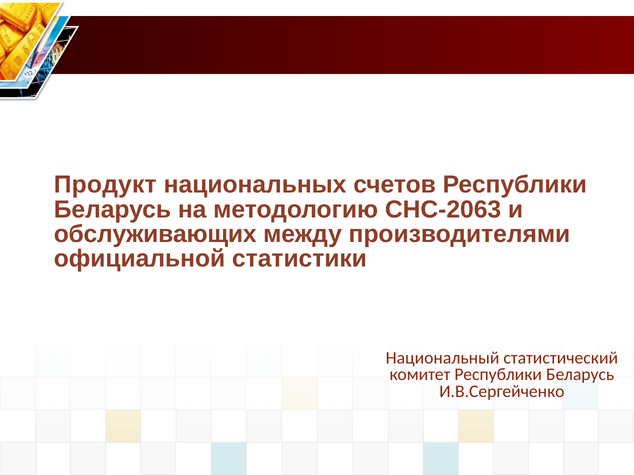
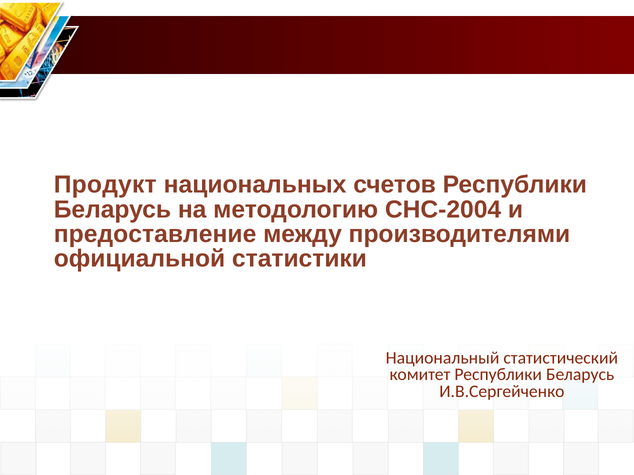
СНС-2063: СНС-2063 -> СНС-2004
обслуживающих: обслуживающих -> предоставление
